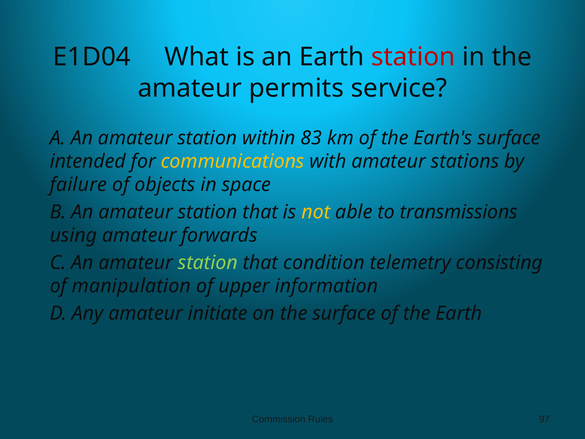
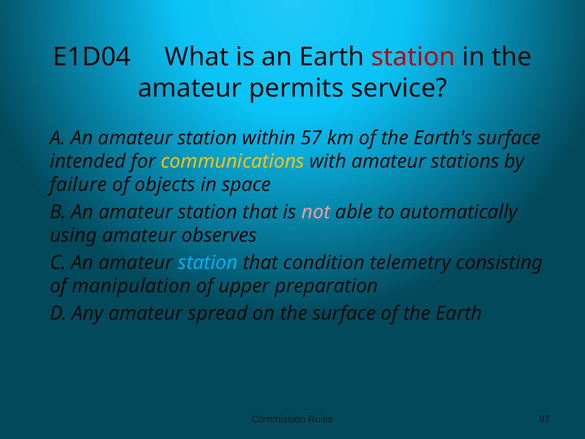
83: 83 -> 57
not colour: yellow -> pink
transmissions: transmissions -> automatically
forwards: forwards -> observes
station at (208, 263) colour: light green -> light blue
information: information -> preparation
initiate: initiate -> spread
